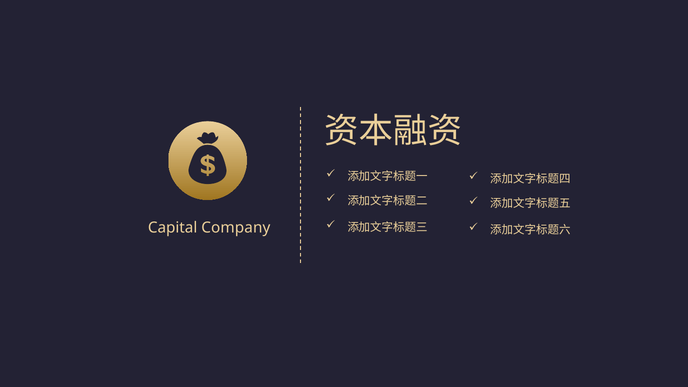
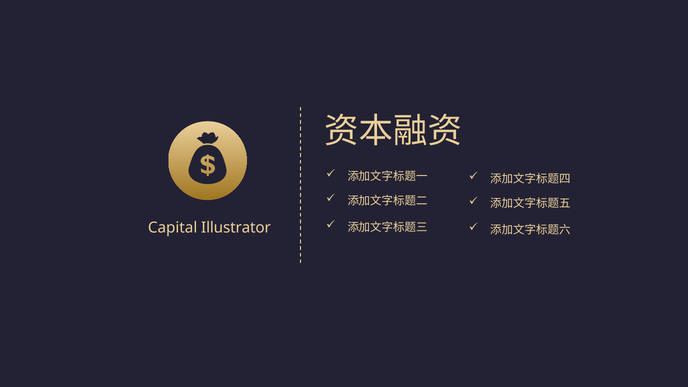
Company: Company -> Illustrator
